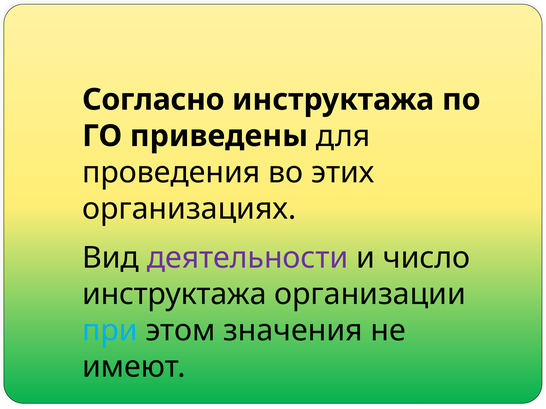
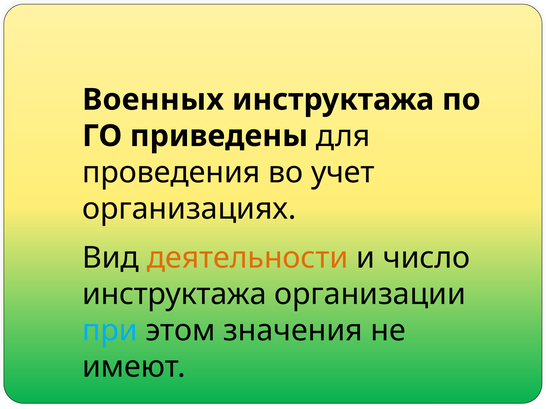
Согласно: Согласно -> Военных
этих: этих -> учет
деятельности colour: purple -> orange
